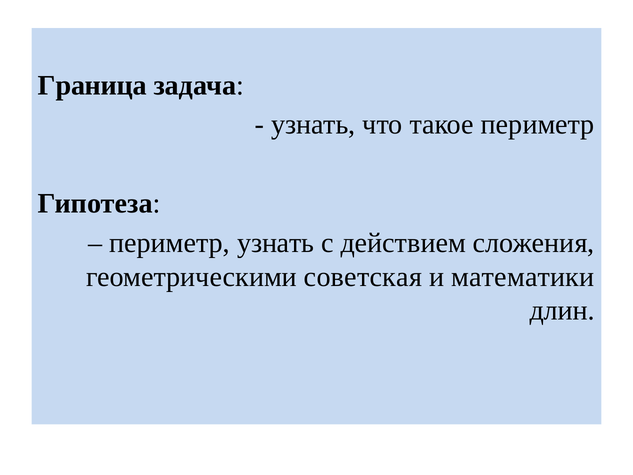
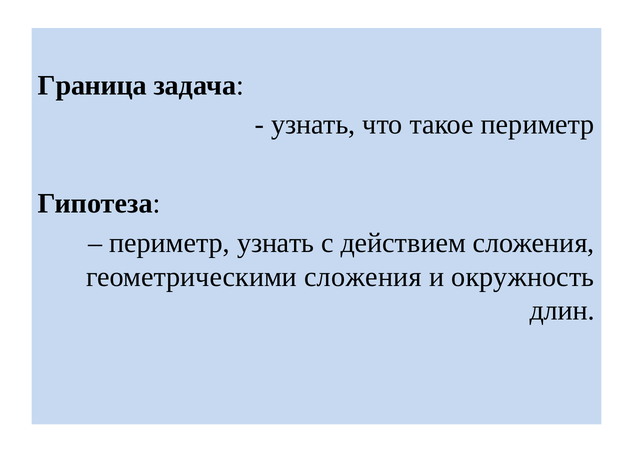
геометрическими советская: советская -> сложения
математики: математики -> окружность
